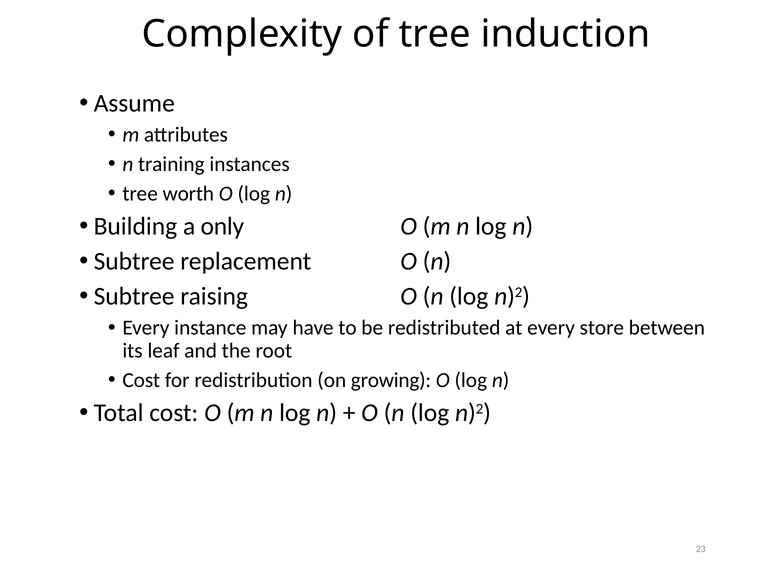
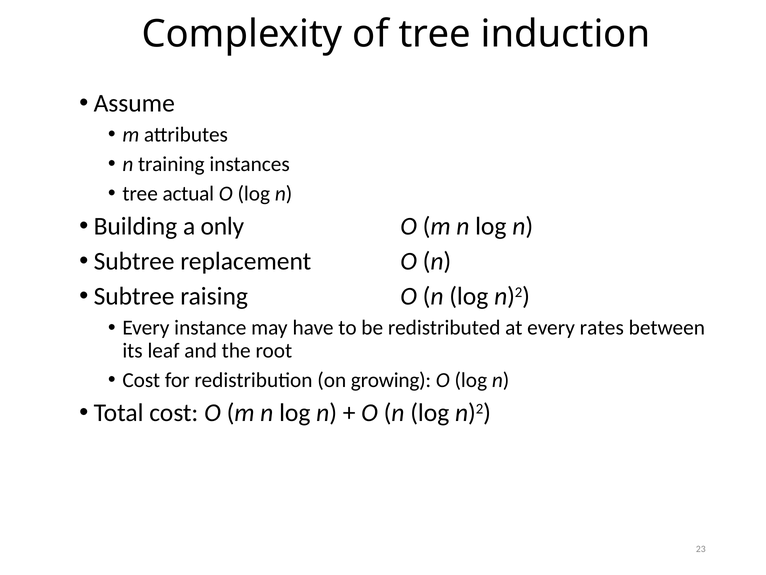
worth: worth -> actual
store: store -> rates
